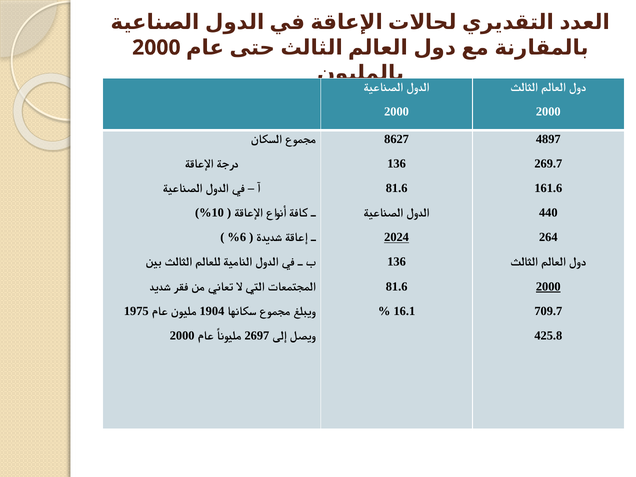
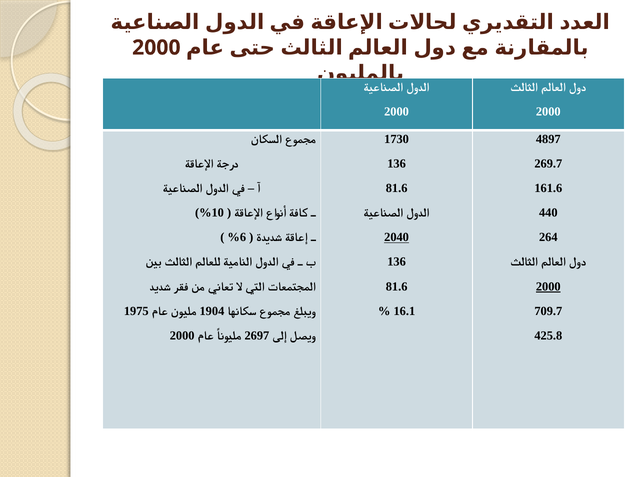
8627: 8627 -> 1730
2024: 2024 -> 2040
